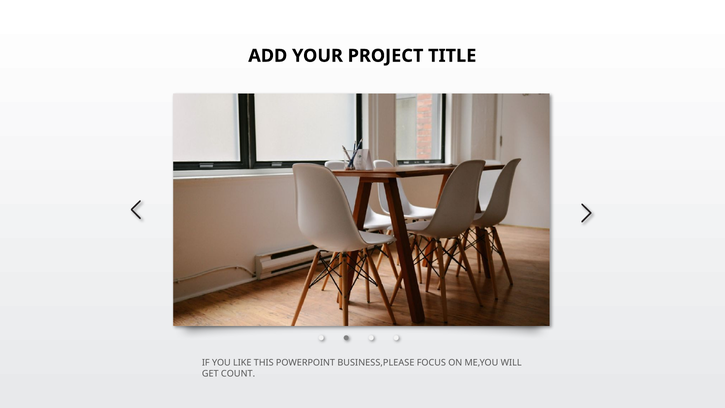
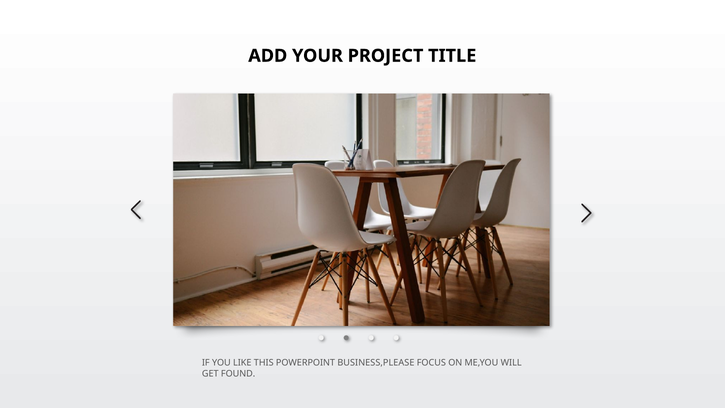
COUNT: COUNT -> FOUND
